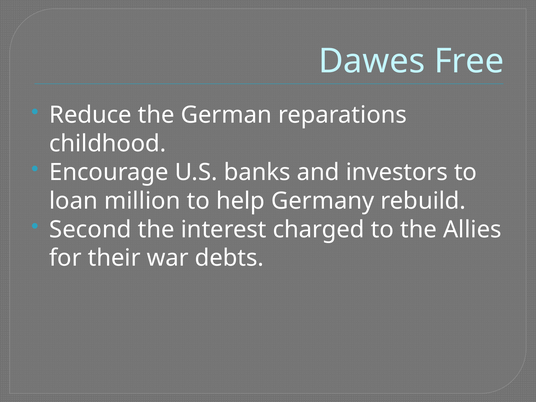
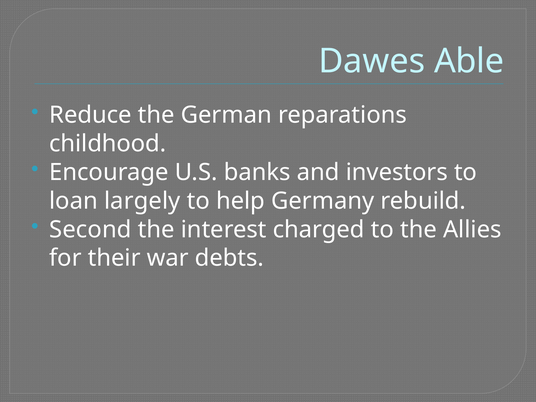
Free: Free -> Able
million: million -> largely
